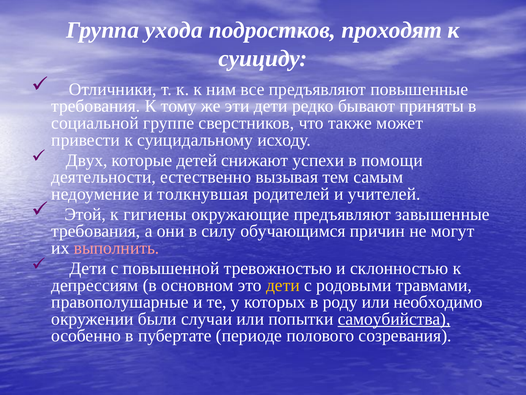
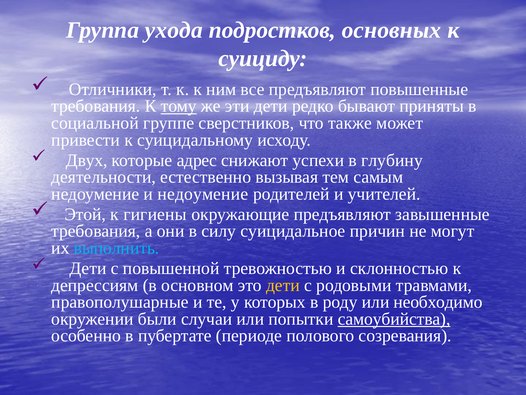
проходят: проходят -> основных
тому underline: none -> present
детей: детей -> адрес
помощи: помощи -> глубину
и толкнувшая: толкнувшая -> недоумение
обучающимся: обучающимся -> суицидальное
выполнить colour: pink -> light blue
